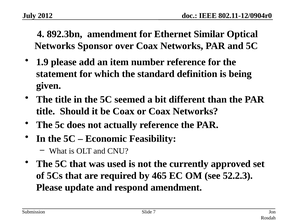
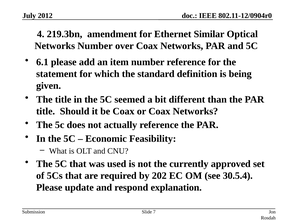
892.3bn: 892.3bn -> 219.3bn
Networks Sponsor: Sponsor -> Number
1.9: 1.9 -> 6.1
465: 465 -> 202
52.2.3: 52.2.3 -> 30.5.4
respond amendment: amendment -> explanation
